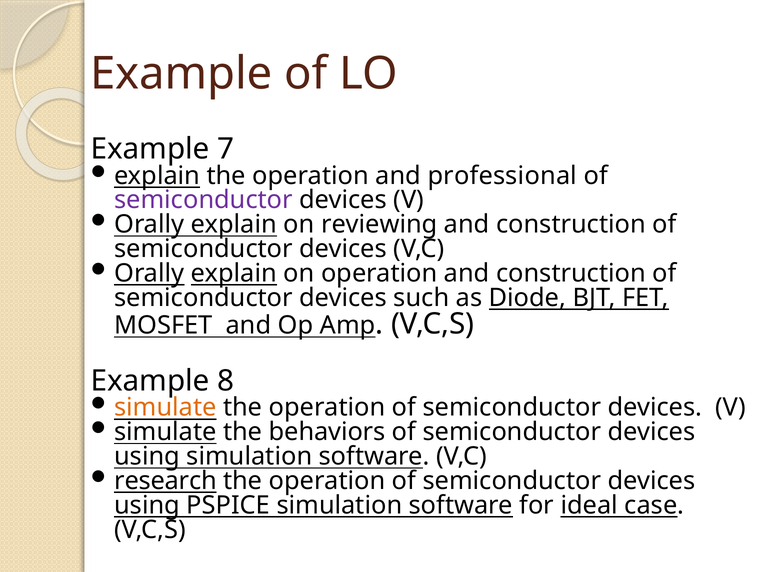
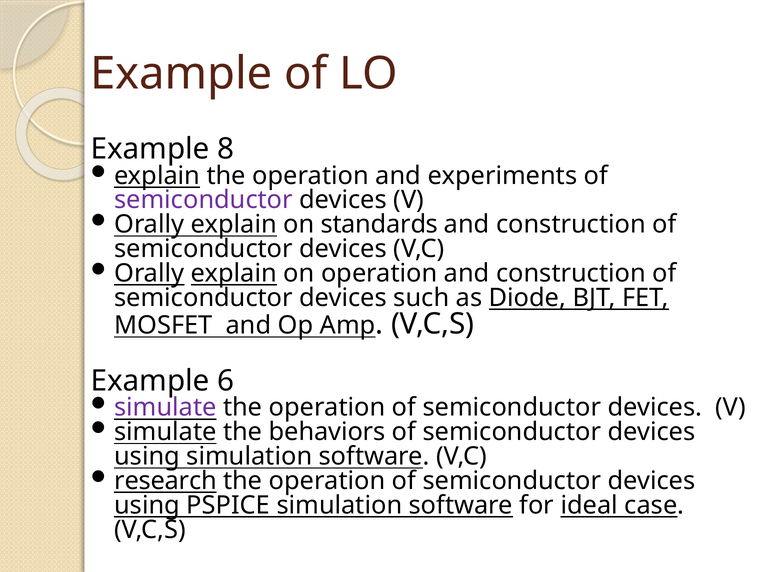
7: 7 -> 8
professional: professional -> experiments
reviewing: reviewing -> standards
8: 8 -> 6
simulate at (165, 407) colour: orange -> purple
